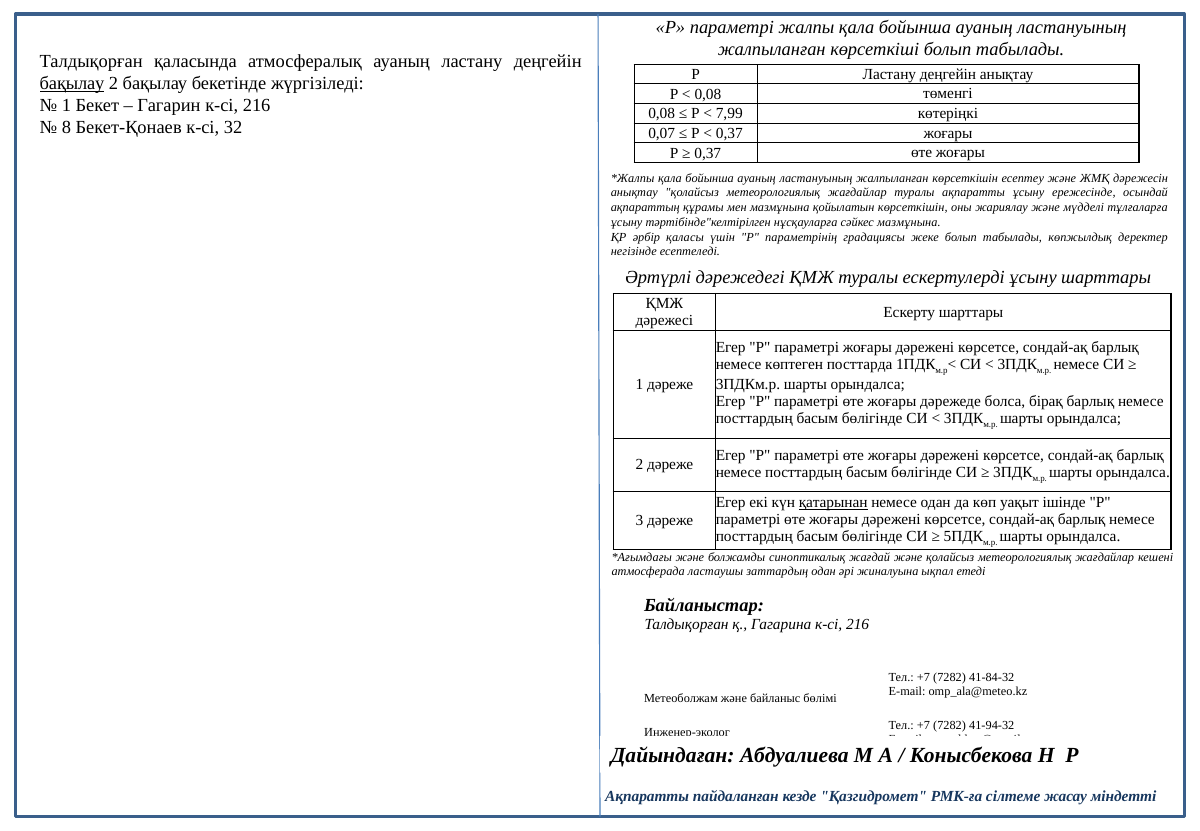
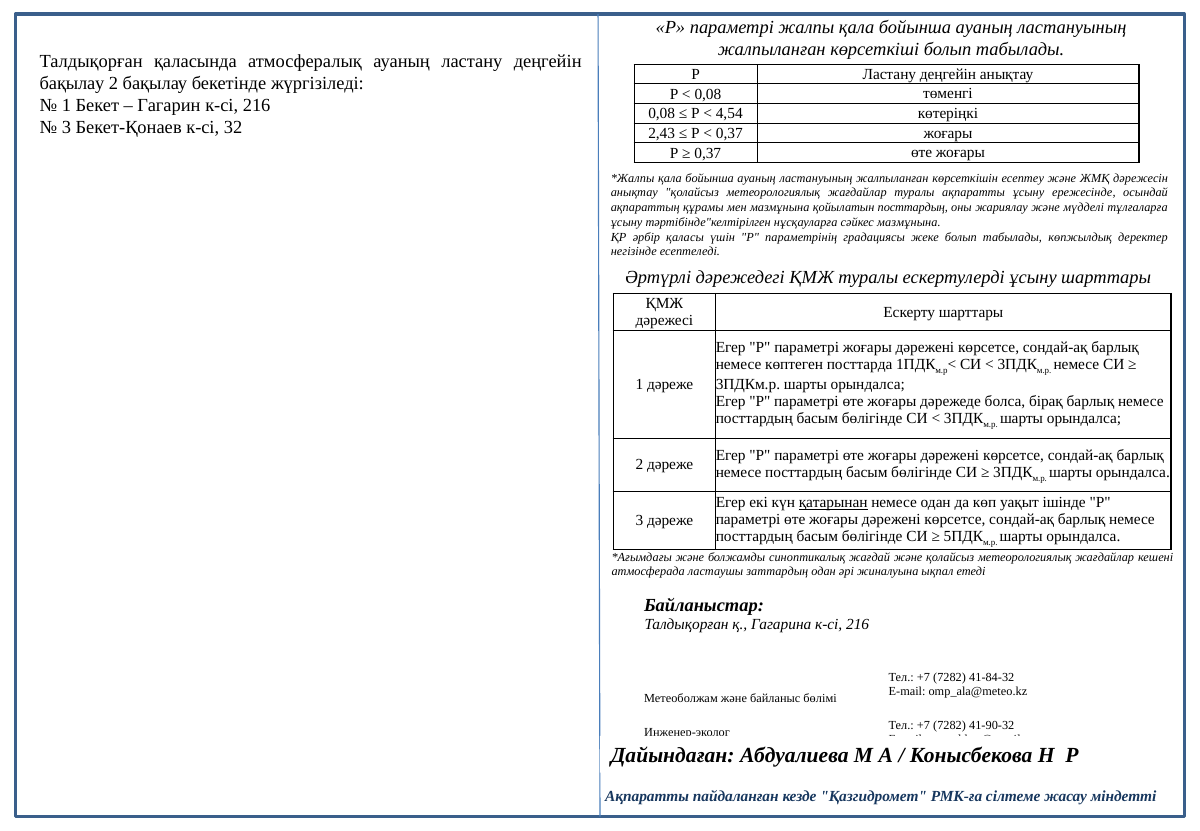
бақылау at (72, 83) underline: present -> none
7,99: 7,99 -> 4,54
8 at (66, 127): 8 -> 3
0,07: 0,07 -> 2,43
қойылатын көрсеткішін: көрсеткішін -> посттардың
41-94-32: 41-94-32 -> 41-90-32
